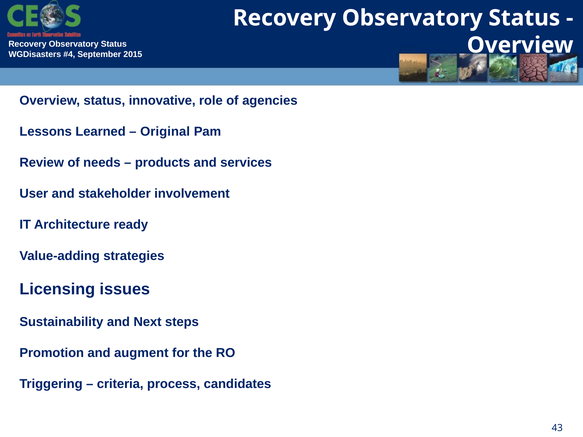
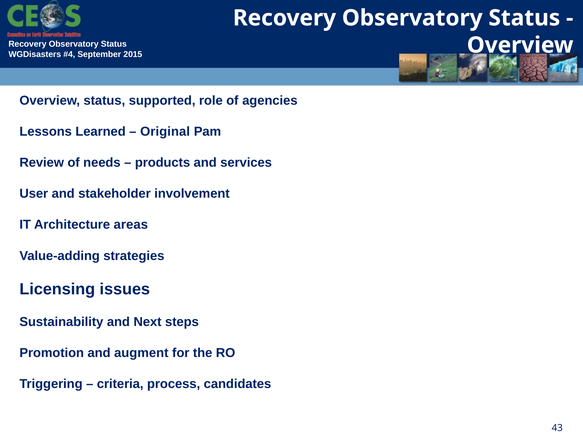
innovative: innovative -> supported
ready: ready -> areas
